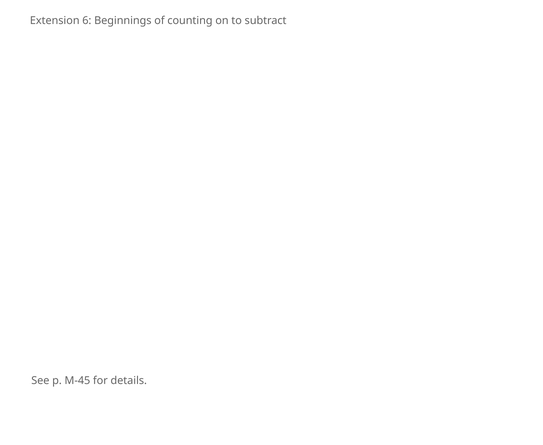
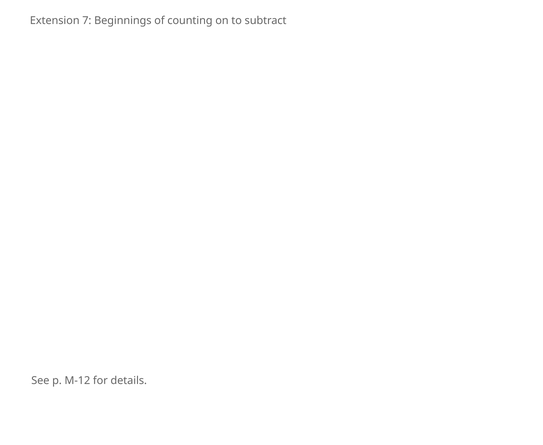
6: 6 -> 7
M-45: M-45 -> M-12
